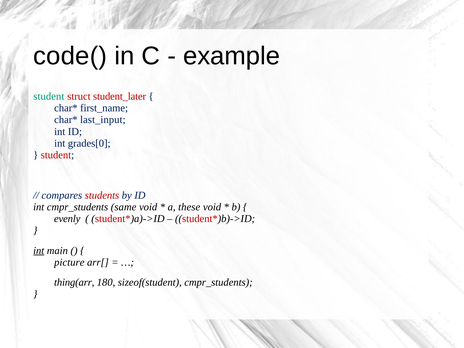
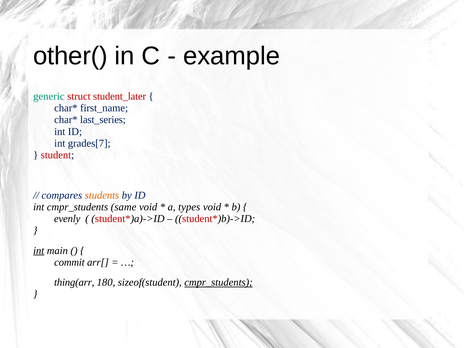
code(: code( -> other(
student at (49, 96): student -> generic
last_input: last_input -> last_series
grades[0: grades[0 -> grades[7
students colour: red -> orange
these: these -> types
picture: picture -> commit
cmpr_students at (219, 282) underline: none -> present
